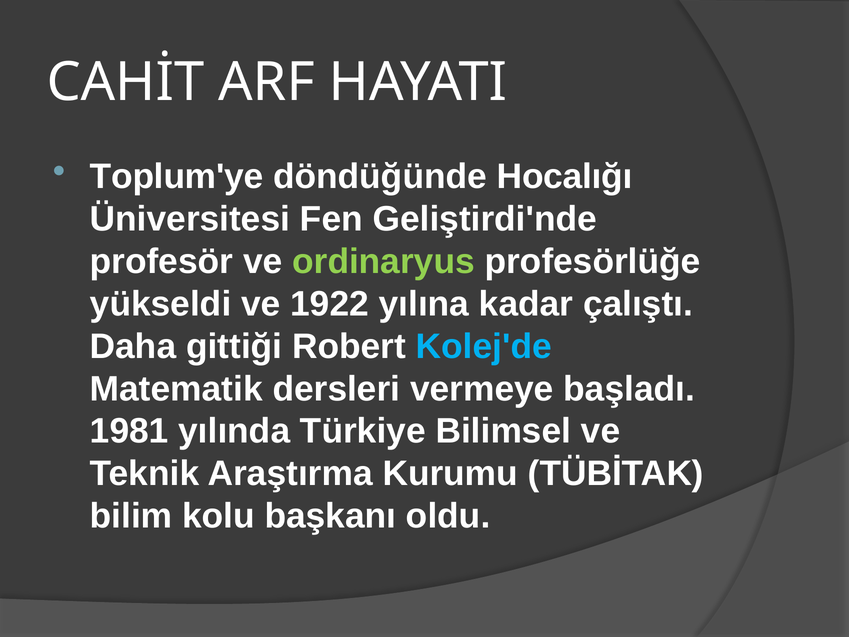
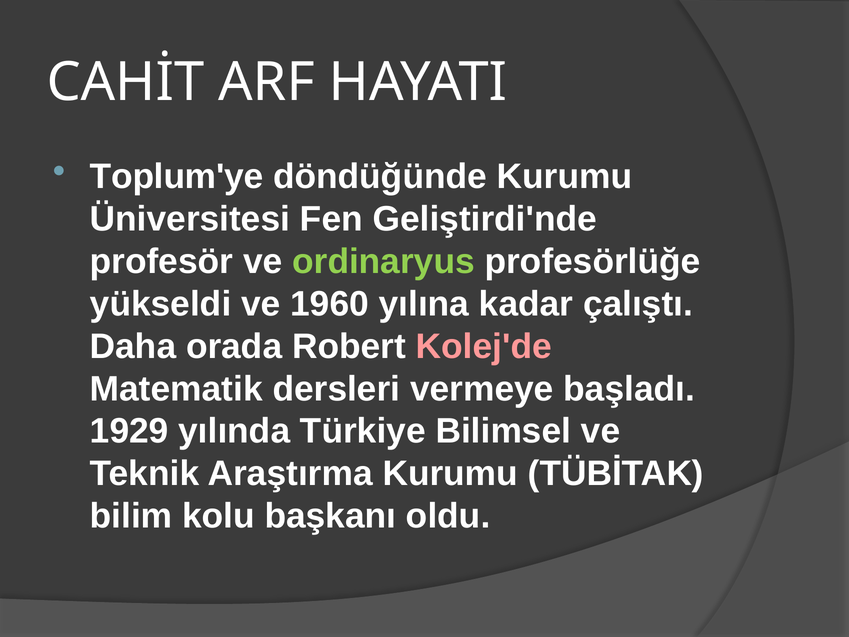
döndüğünde Hocalığı: Hocalığı -> Kurumu
1922: 1922 -> 1960
gittiği: gittiği -> orada
Kolej'de colour: light blue -> pink
1981: 1981 -> 1929
